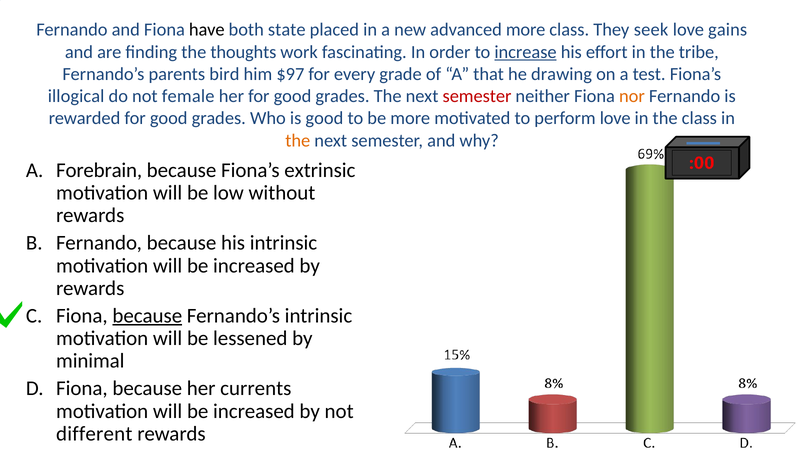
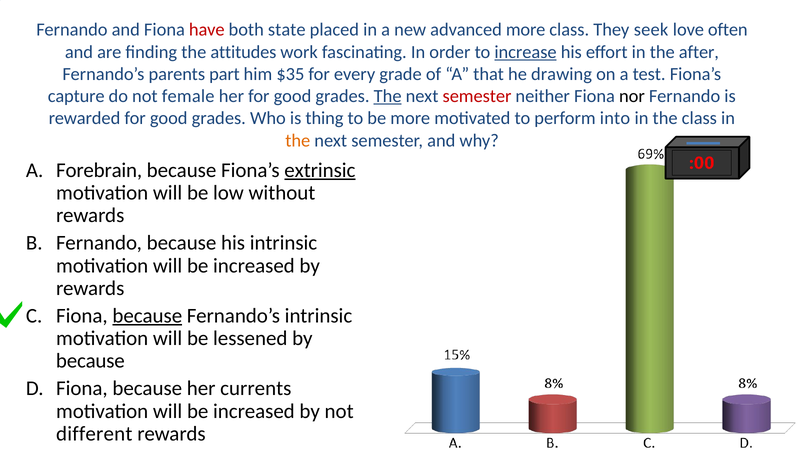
have colour: black -> red
gains: gains -> often
thoughts: thoughts -> attitudes
tribe: tribe -> after
bird: bird -> part
$97: $97 -> $35
illogical: illogical -> capture
The at (388, 96) underline: none -> present
nor colour: orange -> black
is good: good -> thing
perform love: love -> into
extrinsic underline: none -> present
minimal at (90, 361): minimal -> because
